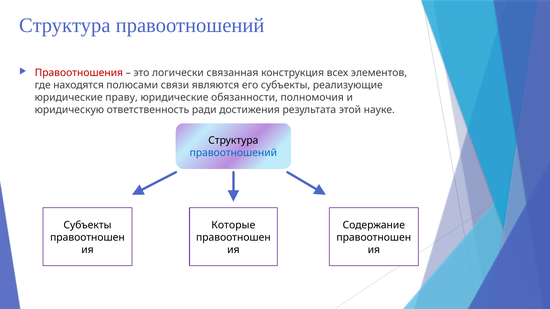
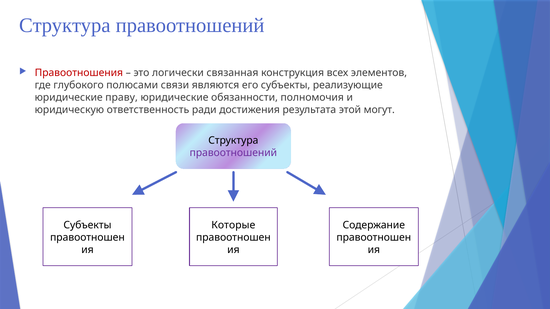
находятся: находятся -> глубокого
науке: науке -> могут
правоотношений at (233, 153) colour: blue -> purple
